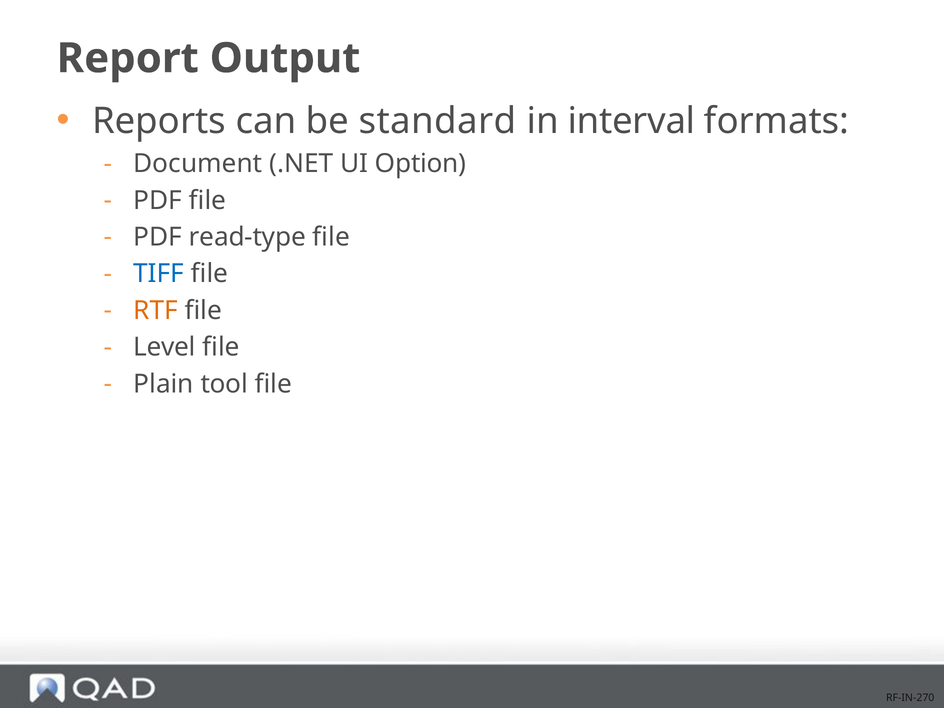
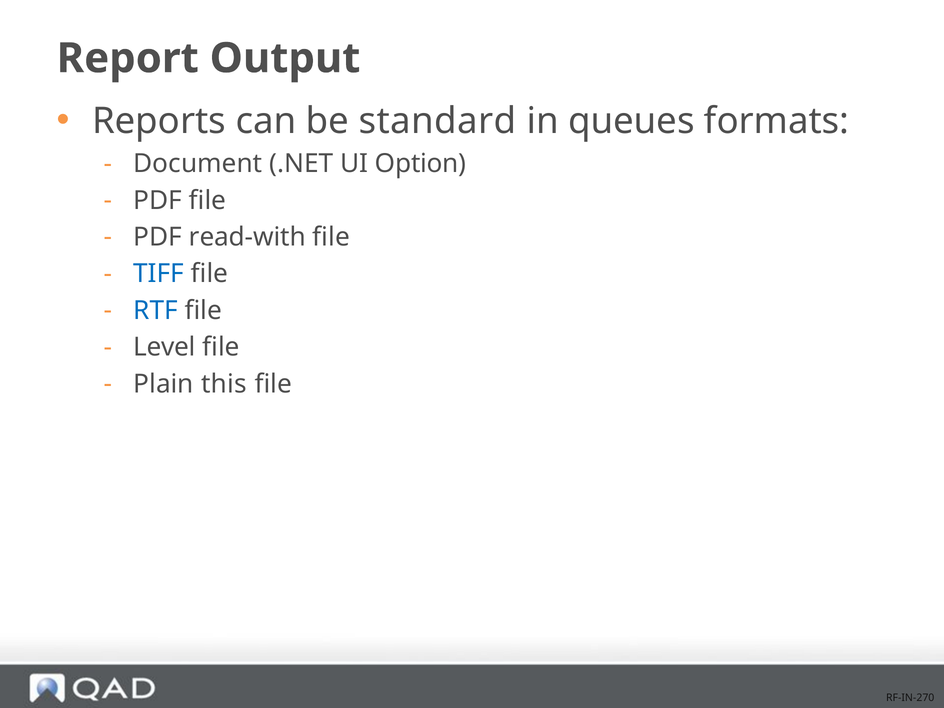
interval: interval -> queues
read-type: read-type -> read-with
RTF colour: orange -> blue
tool: tool -> this
